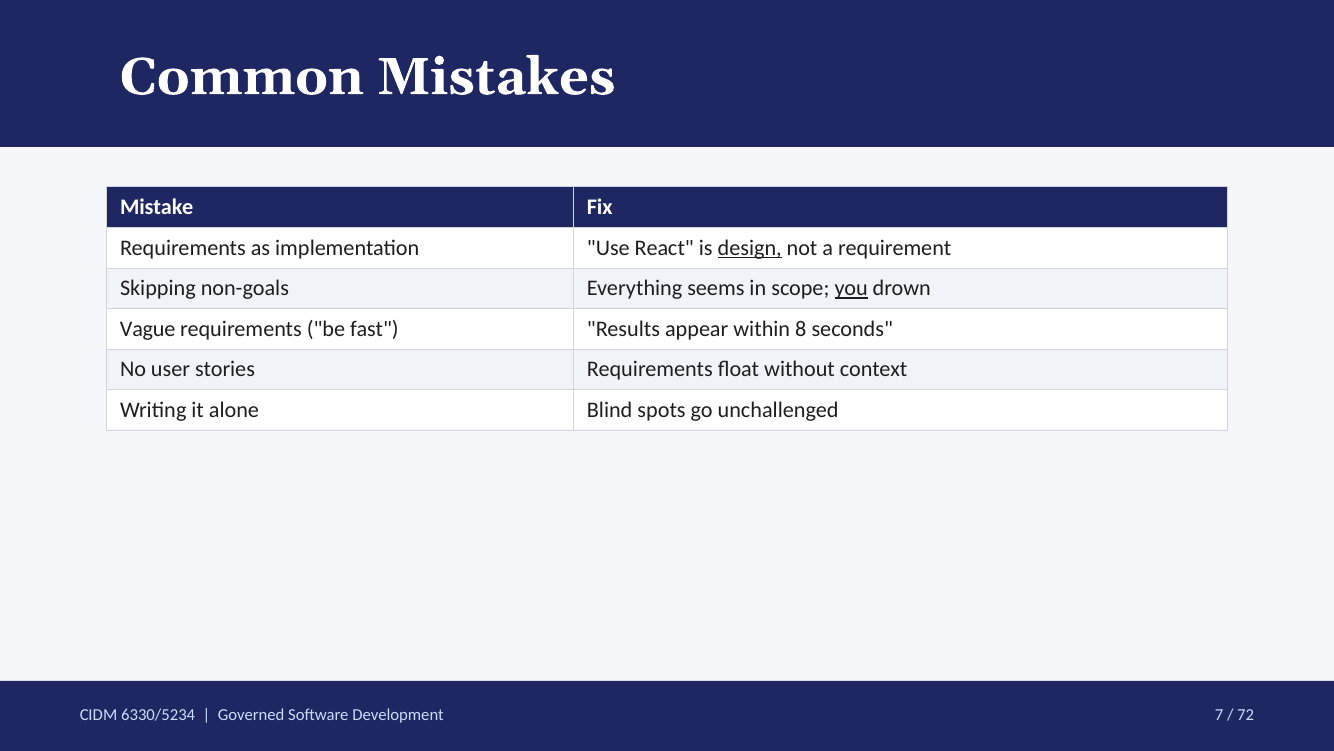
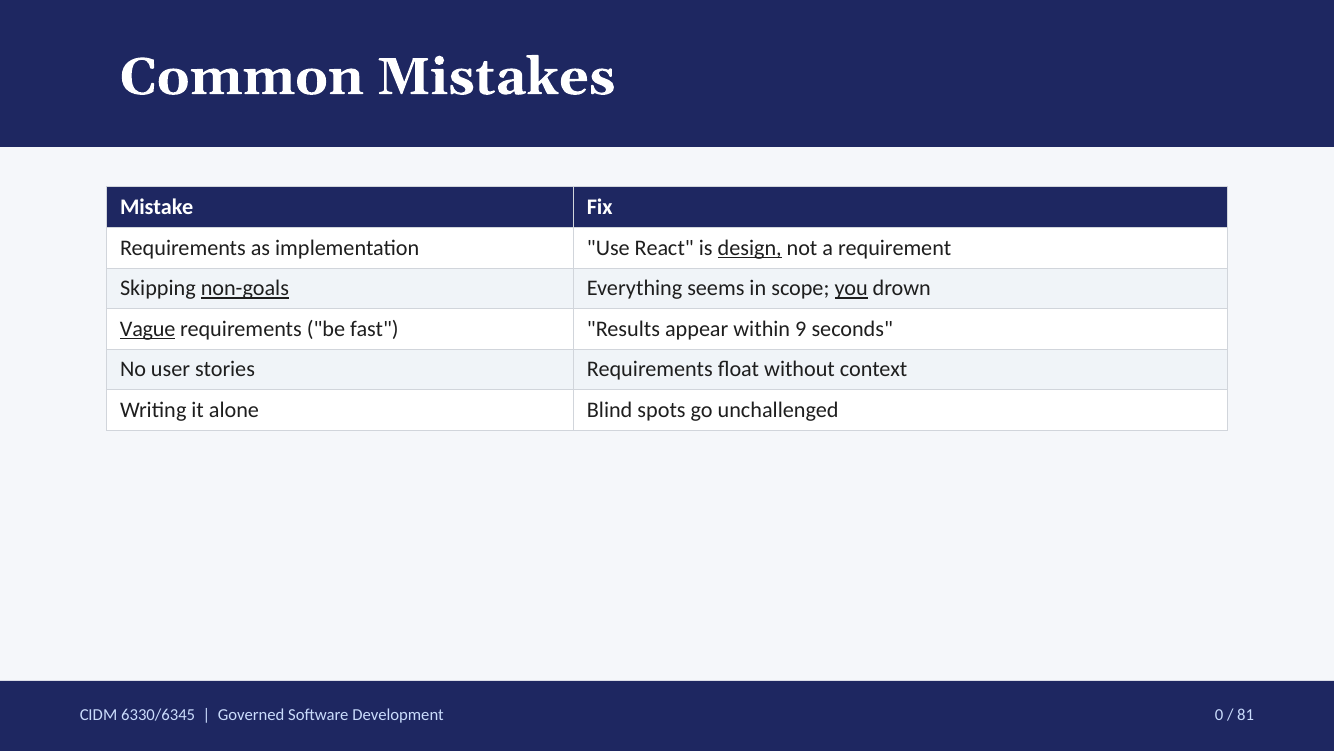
non-goals underline: none -> present
Vague underline: none -> present
8: 8 -> 9
6330/5234: 6330/5234 -> 6330/6345
7: 7 -> 0
72: 72 -> 81
